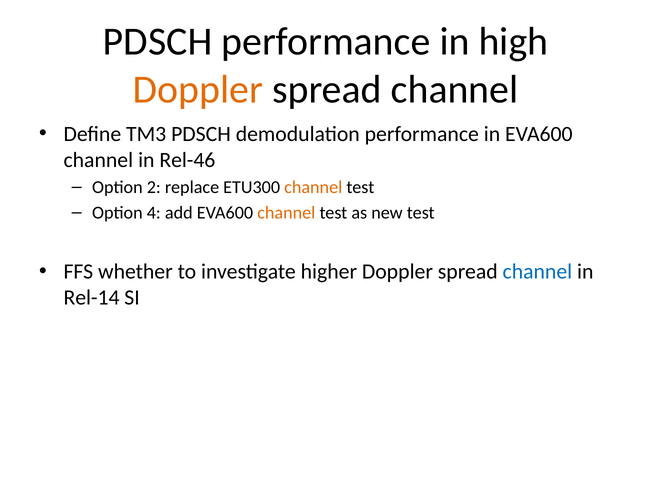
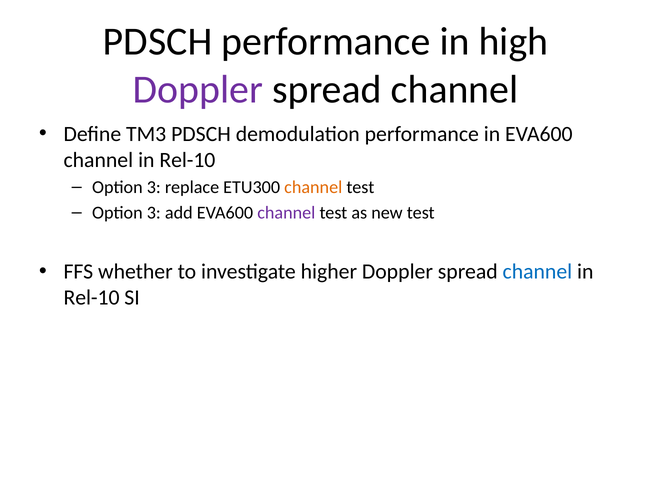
Doppler at (198, 89) colour: orange -> purple
Rel-46 at (187, 160): Rel-46 -> Rel-10
2 at (154, 187): 2 -> 3
4 at (154, 213): 4 -> 3
channel at (286, 213) colour: orange -> purple
Rel-14 at (92, 298): Rel-14 -> Rel-10
